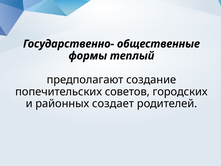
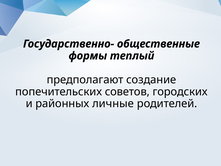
создает: создает -> личные
